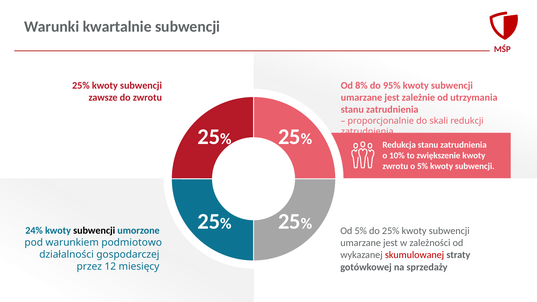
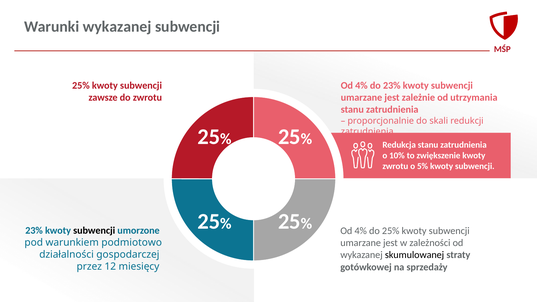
Warunki kwartalnie: kwartalnie -> wykazanej
8% at (361, 85): 8% -> 4%
do 95%: 95% -> 23%
24% at (34, 230): 24% -> 23%
5% at (361, 231): 5% -> 4%
skumulowanej colour: red -> black
